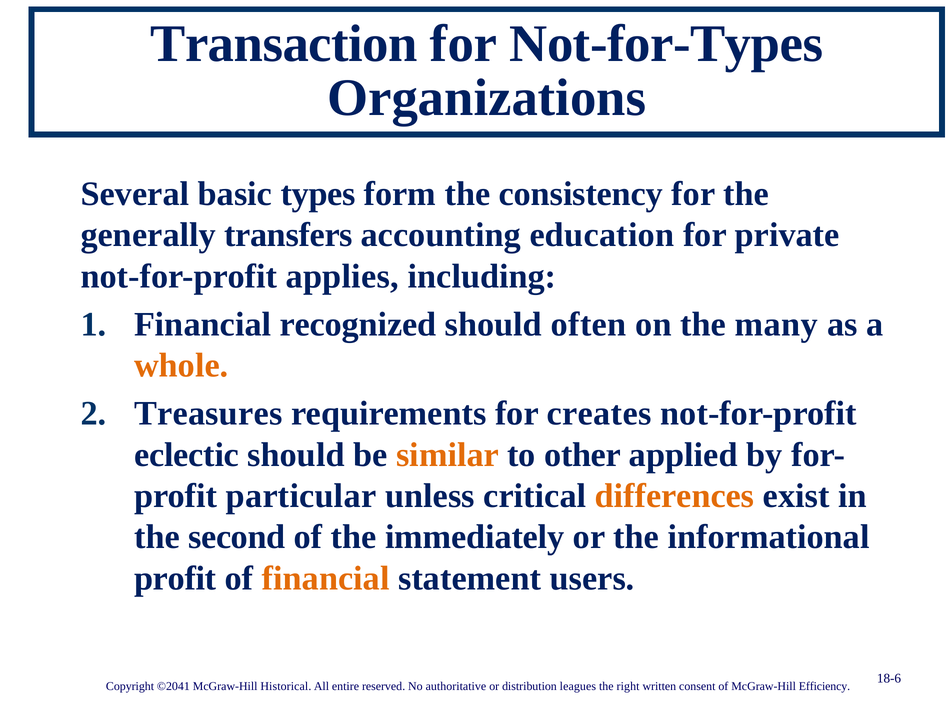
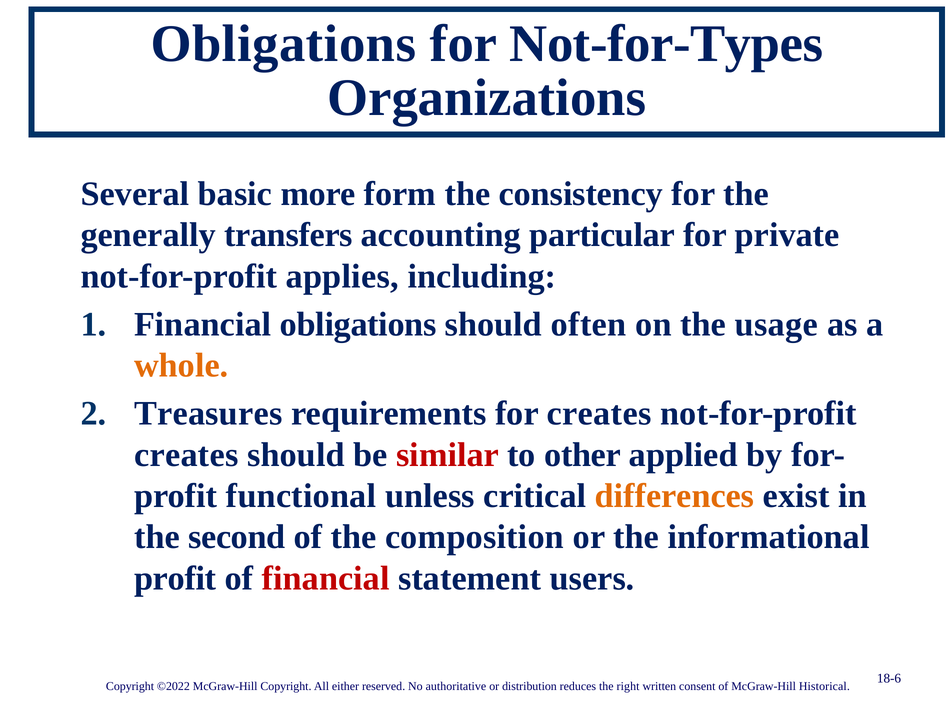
Transaction at (284, 44): Transaction -> Obligations
types: types -> more
education: education -> particular
Financial recognized: recognized -> obligations
many: many -> usage
eclectic at (187, 454): eclectic -> creates
similar colour: orange -> red
particular: particular -> functional
immediately: immediately -> composition
financial at (326, 578) colour: orange -> red
©2041: ©2041 -> ©2022
McGraw-Hill Historical: Historical -> Copyright
entire: entire -> either
leagues: leagues -> reduces
Efficiency: Efficiency -> Historical
